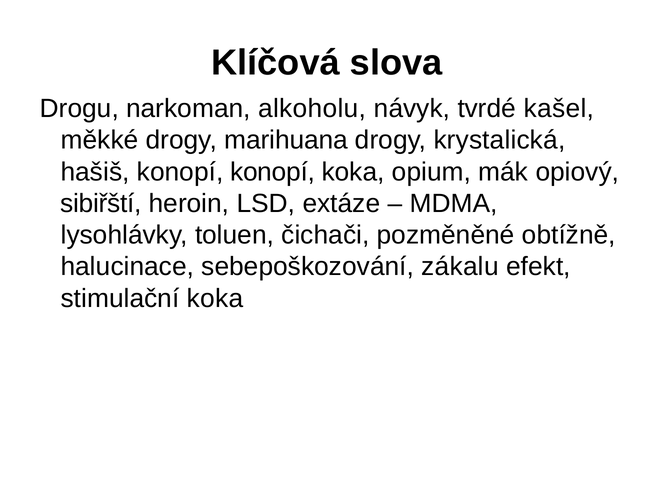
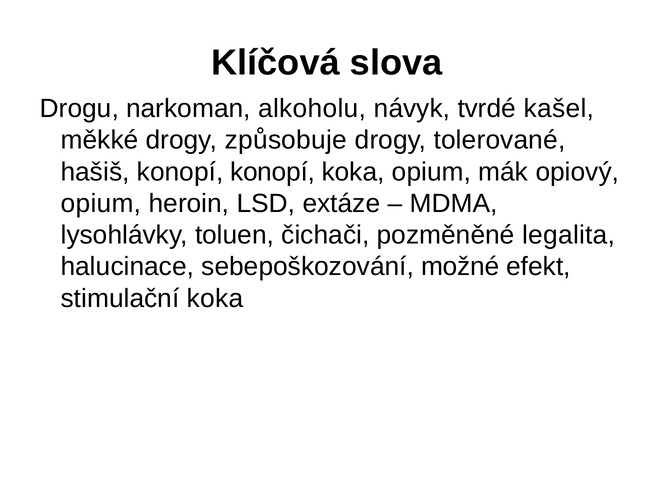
marihuana: marihuana -> způsobuje
krystalická: krystalická -> tolerované
sibiřští at (101, 204): sibiřští -> opium
obtížně: obtížně -> legalita
zákalu: zákalu -> možné
